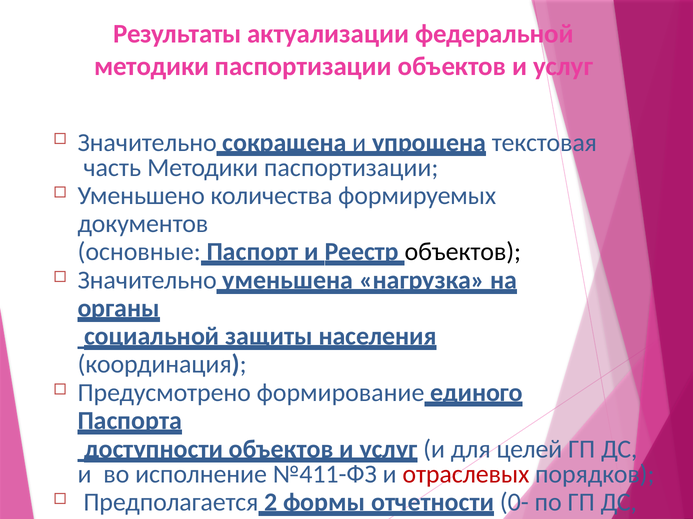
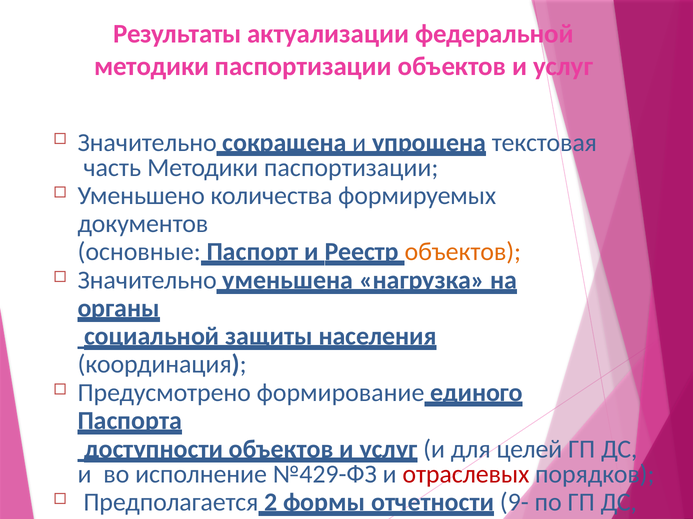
объектов at (463, 252) colour: black -> orange
№411-ФЗ: №411-ФЗ -> №429-ФЗ
0-: 0- -> 9-
